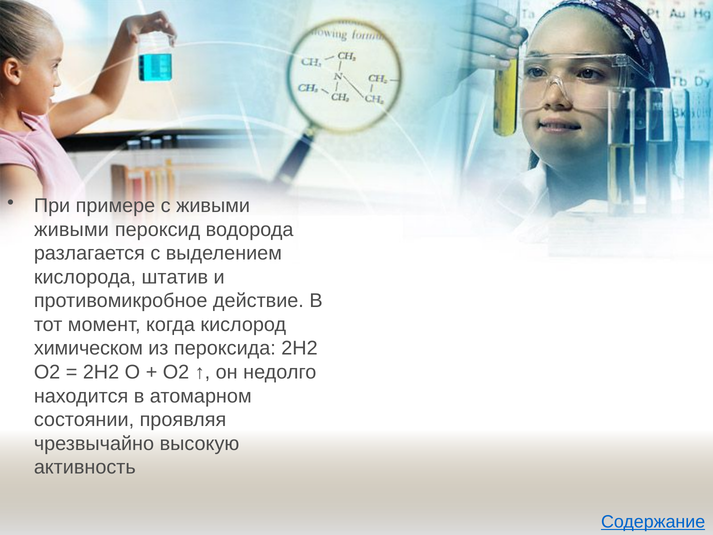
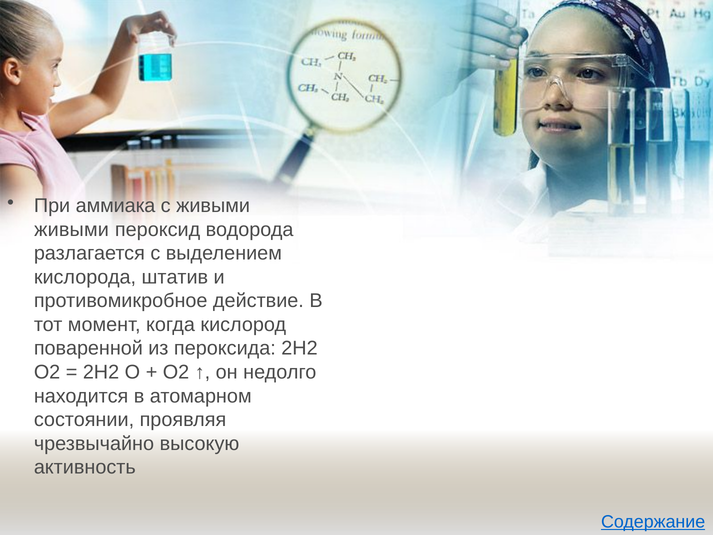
примере: примере -> аммиака
химическом: химическом -> поваренной
